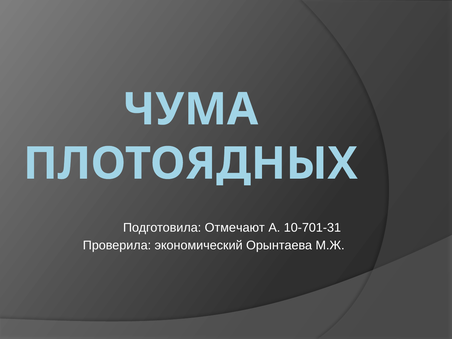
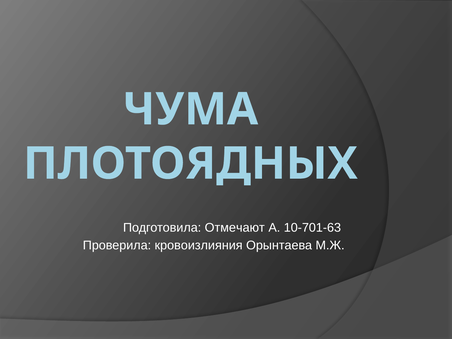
10-701-31: 10-701-31 -> 10-701-63
экономический: экономический -> кровоизлияния
